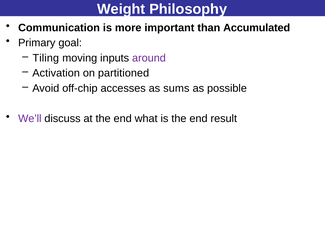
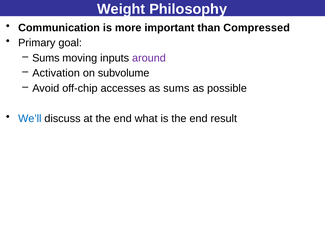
Accumulated: Accumulated -> Compressed
Tiling at (46, 58): Tiling -> Sums
partitioned: partitioned -> subvolume
We’ll colour: purple -> blue
